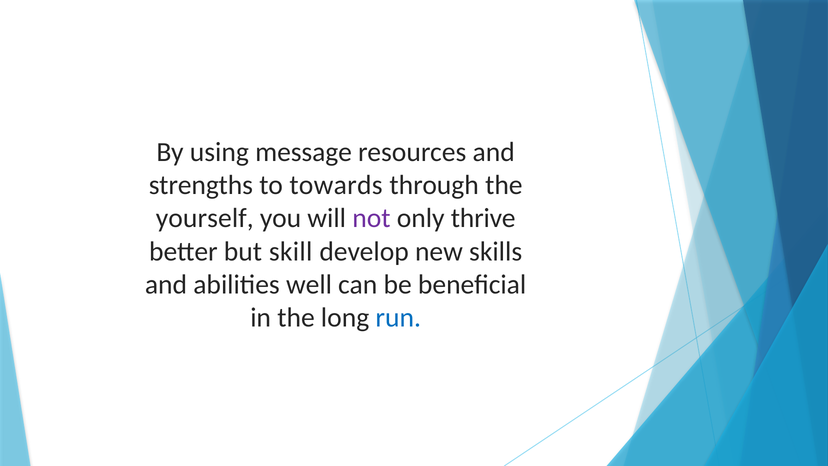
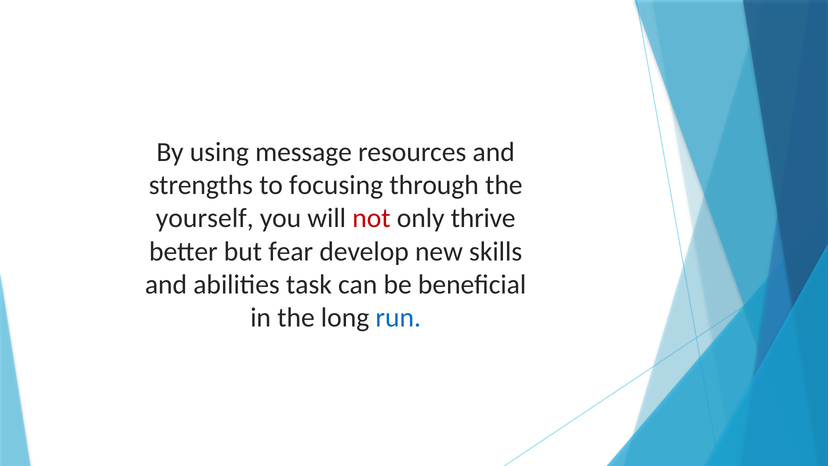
towards: towards -> focusing
not colour: purple -> red
skill: skill -> fear
well: well -> task
